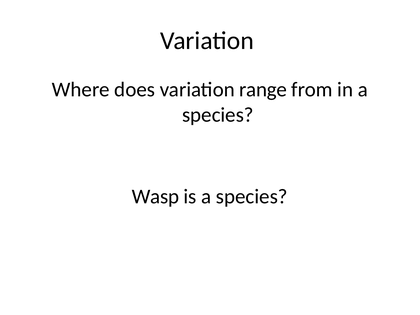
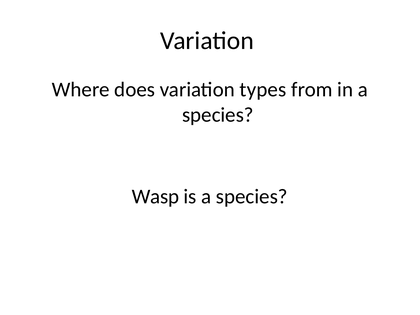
range: range -> types
